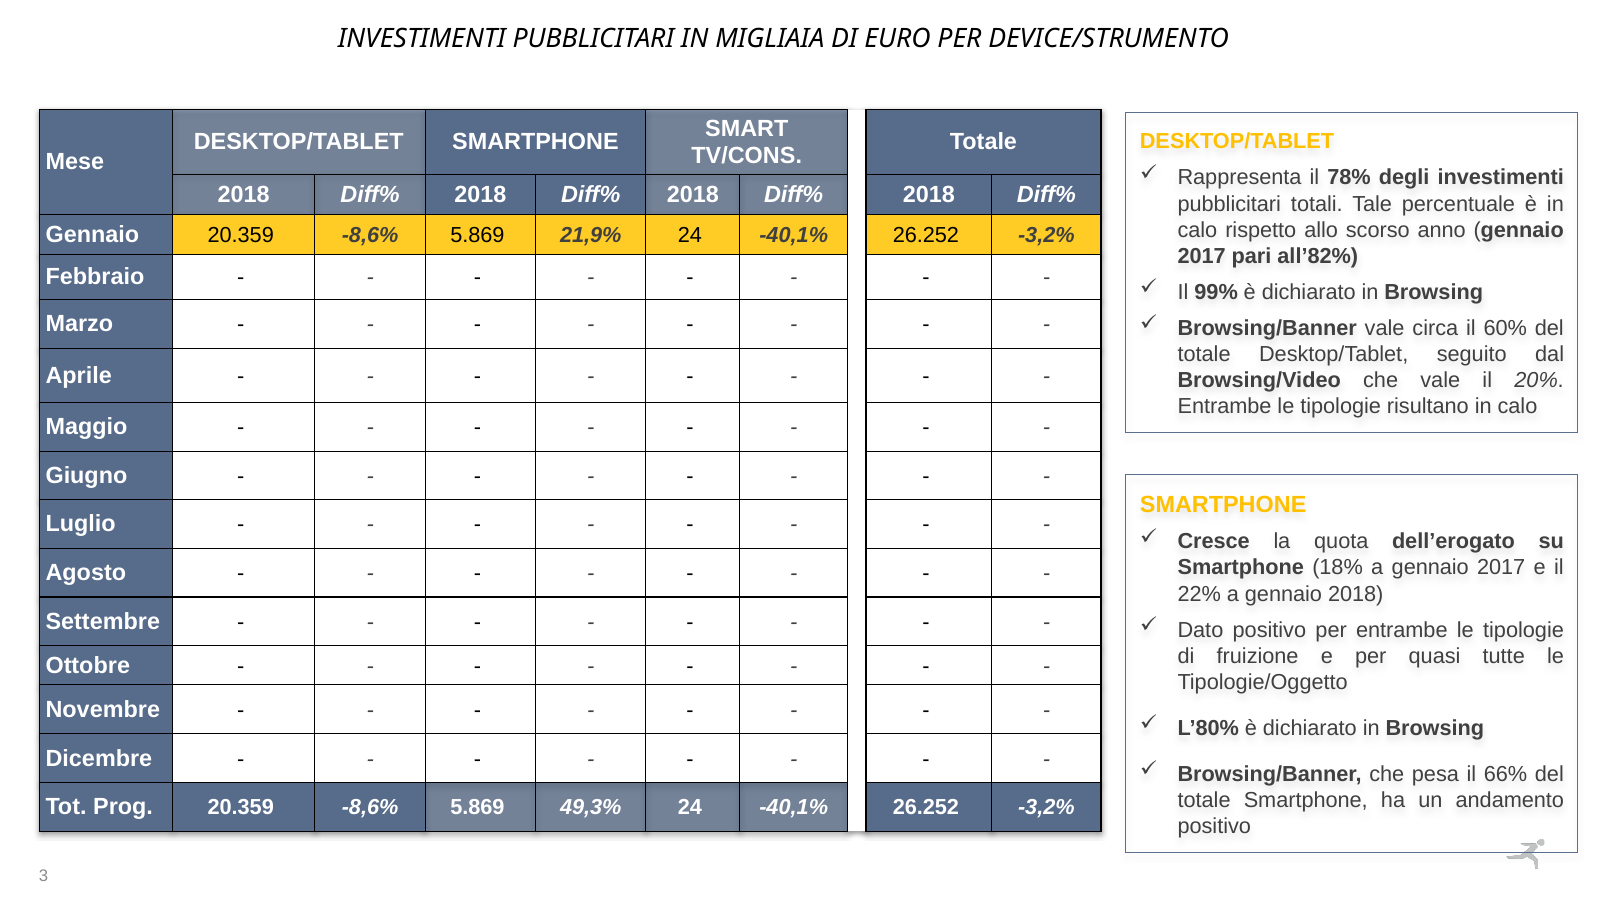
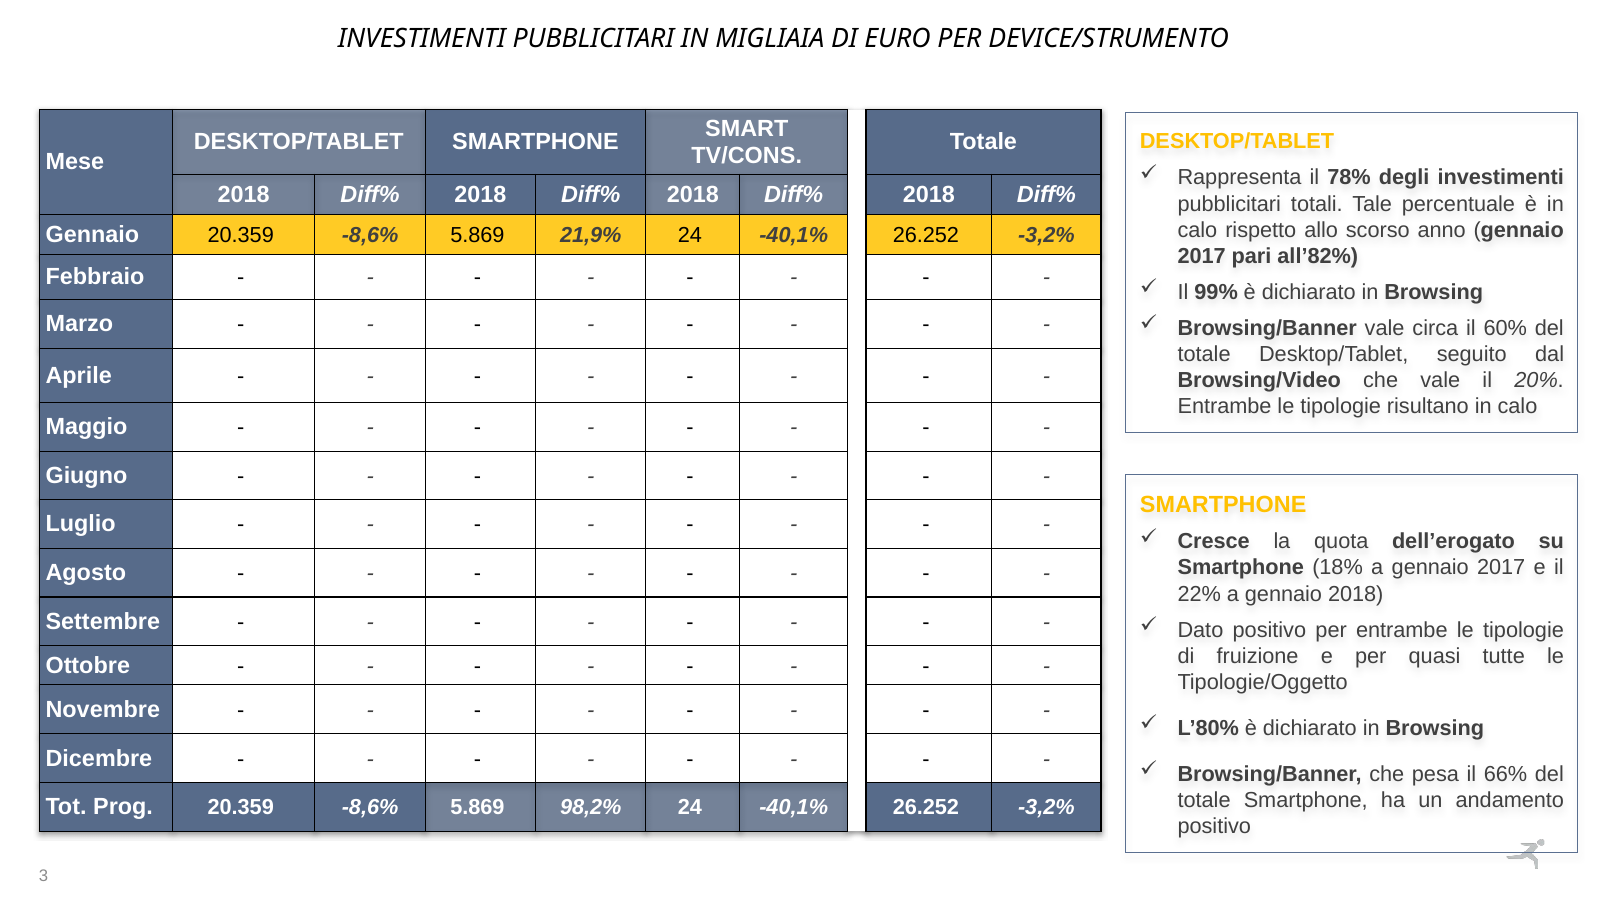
49,3%: 49,3% -> 98,2%
